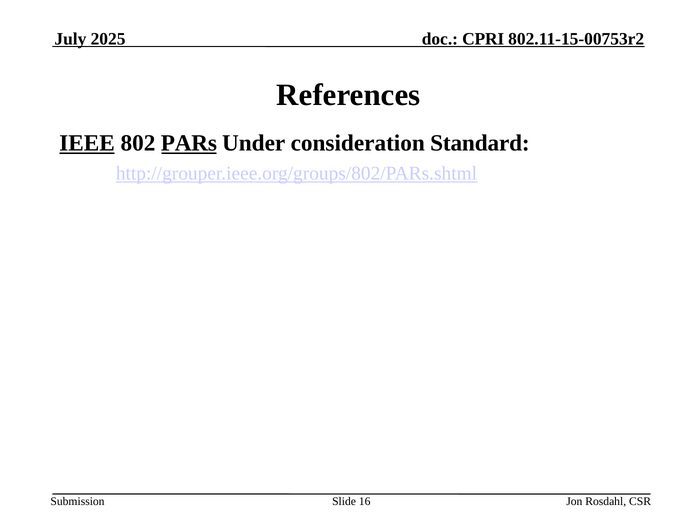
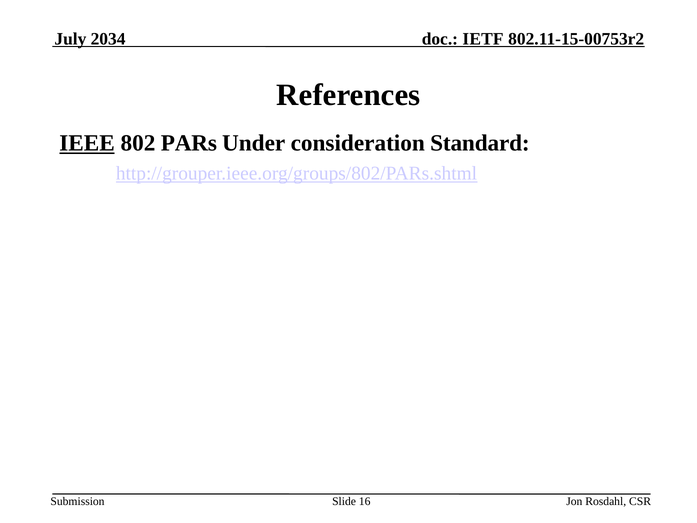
2025: 2025 -> 2034
CPRI: CPRI -> IETF
PARs underline: present -> none
